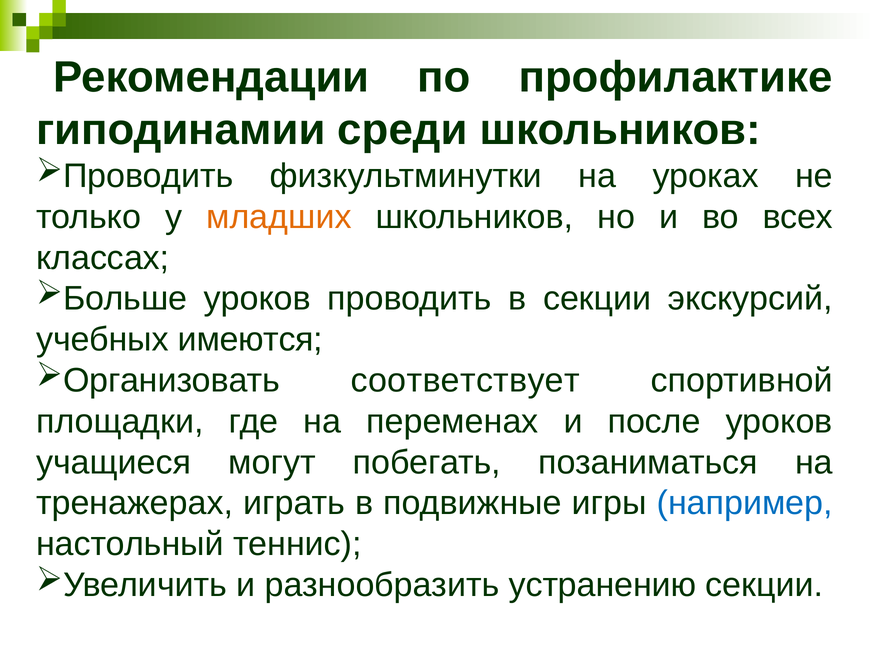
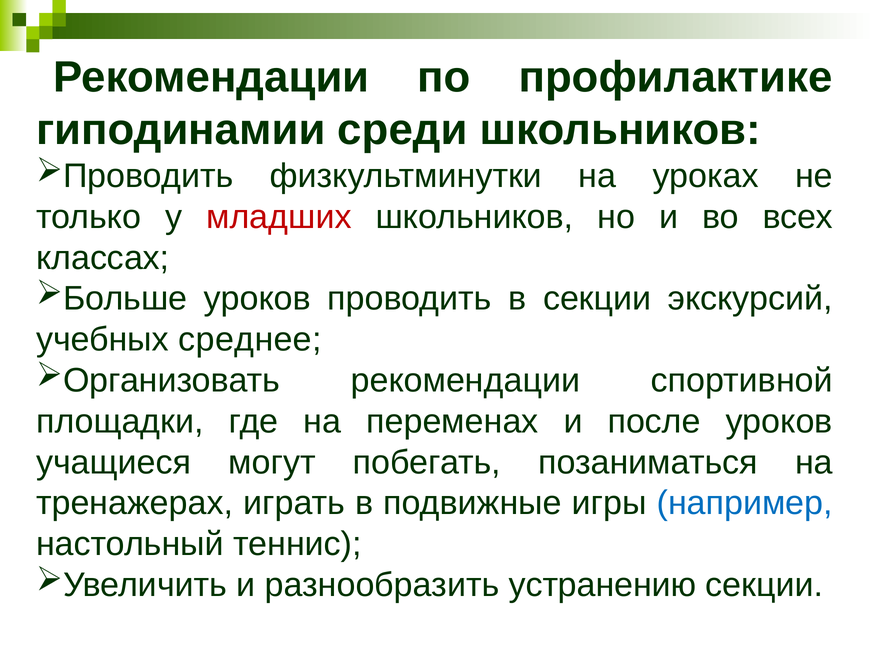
младших colour: orange -> red
имеются: имеются -> среднее
соответствует at (465, 381): соответствует -> рекомендации
